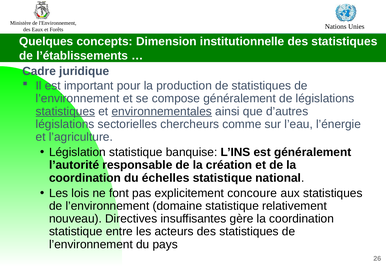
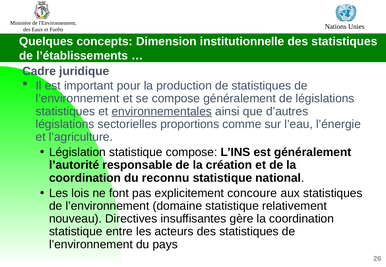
statistiques at (65, 111) underline: present -> none
chercheurs: chercheurs -> proportions
statistique banquise: banquise -> compose
échelles: échelles -> reconnu
